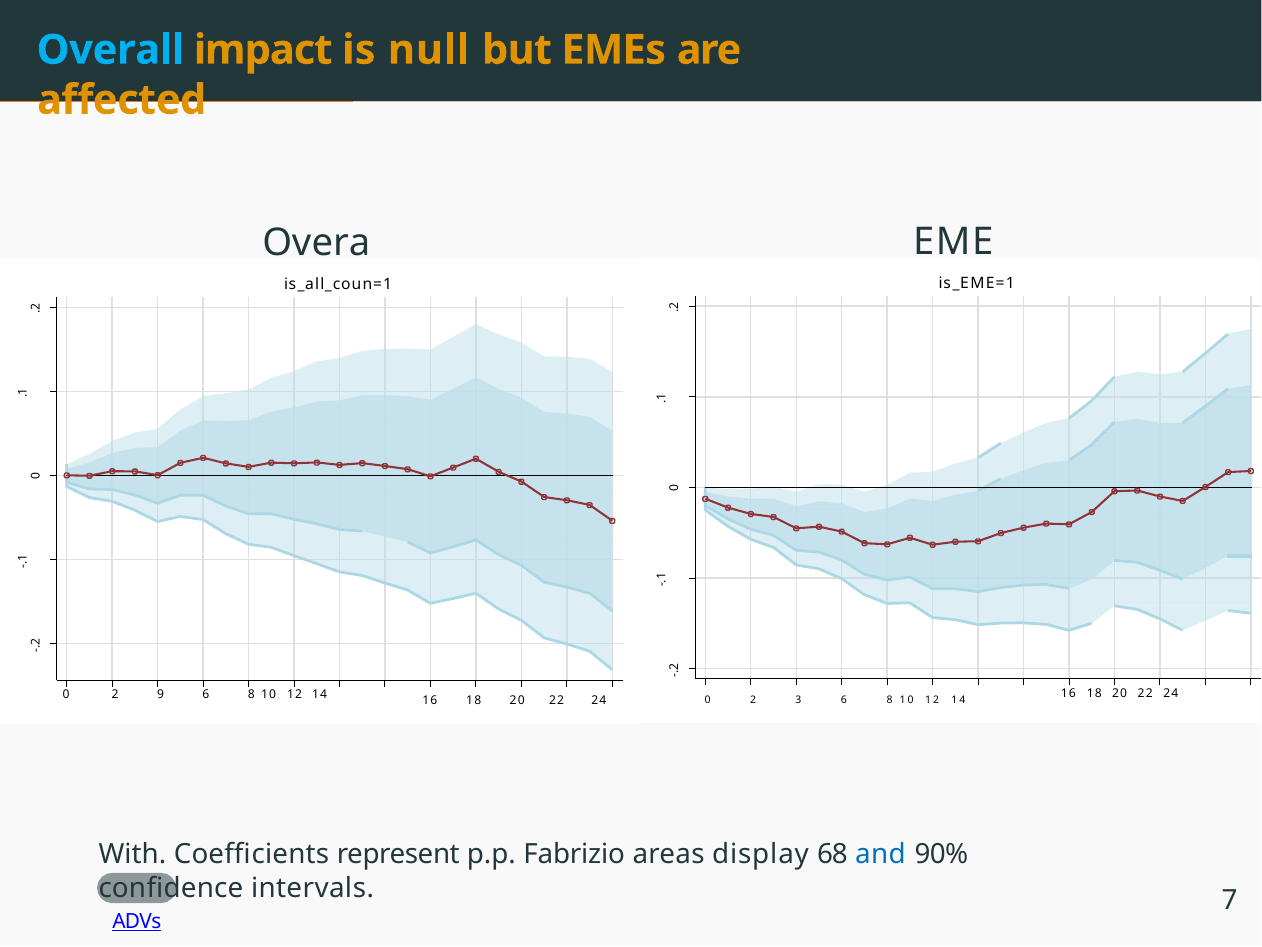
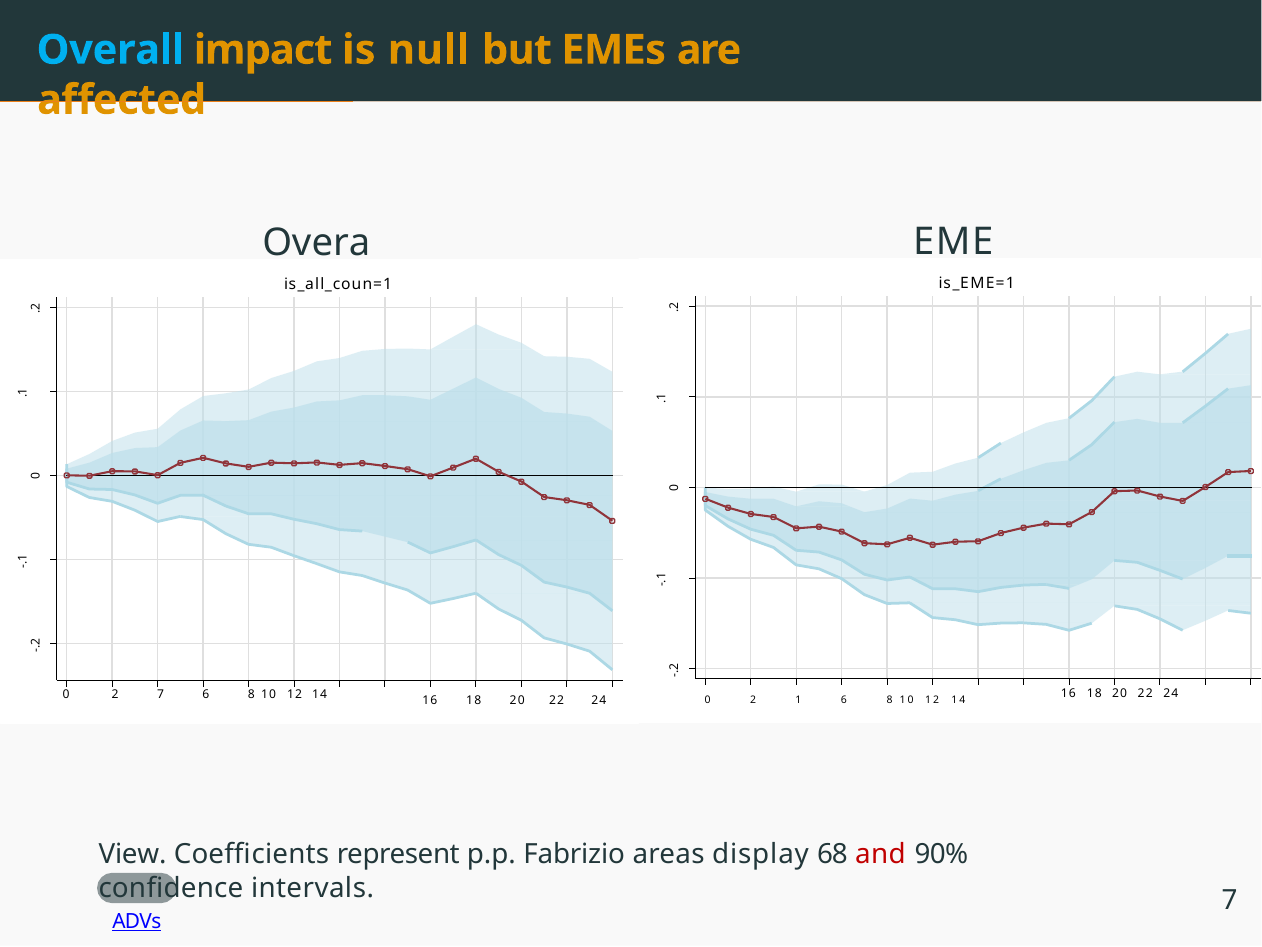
2 9: 9 -> 7
3: 3 -> 1
With: With -> View
and colour: blue -> red
